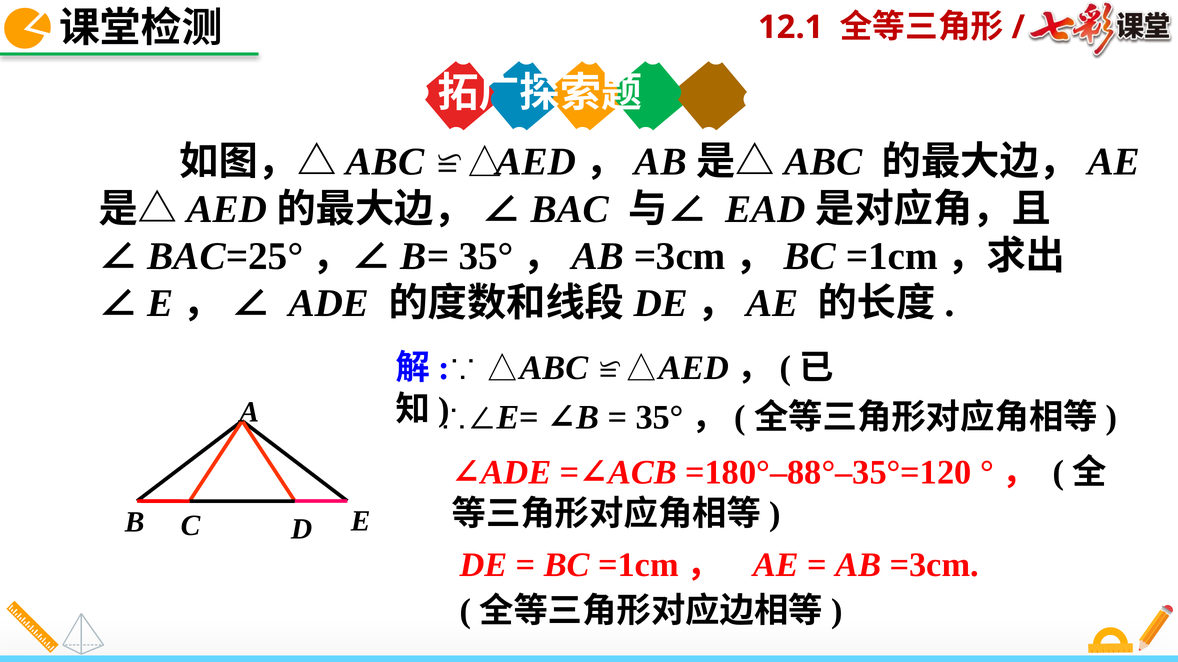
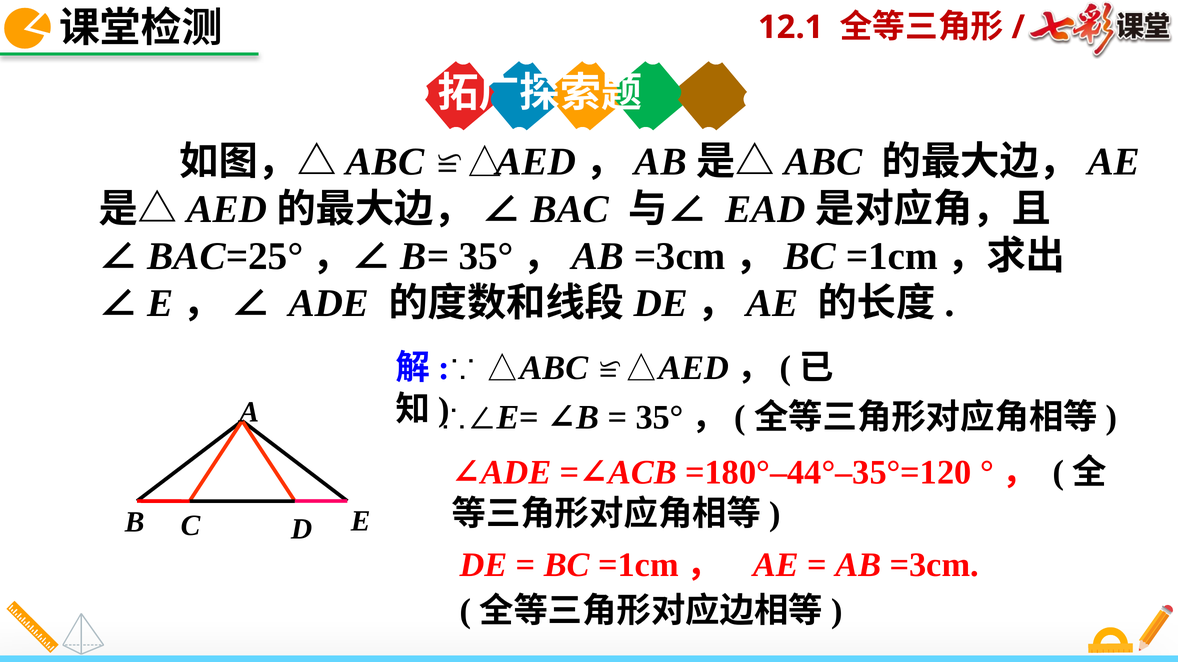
=180°–88°–35°=120: =180°–88°–35°=120 -> =180°–44°–35°=120
